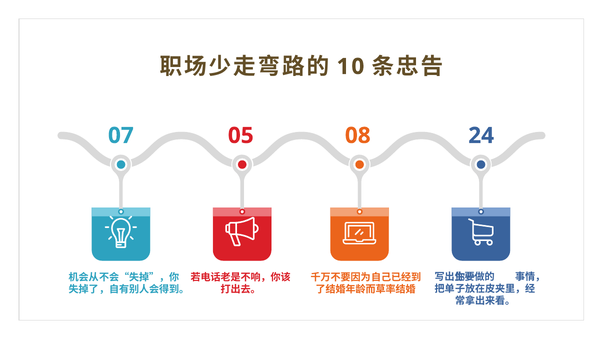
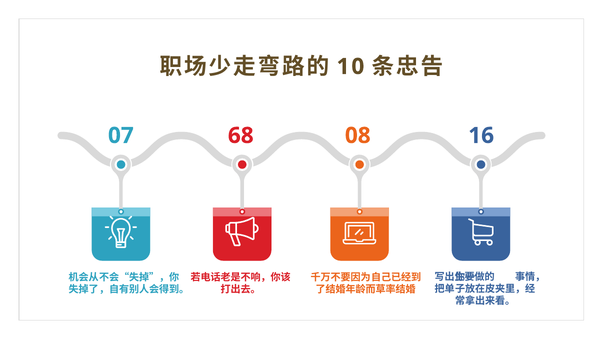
05: 05 -> 68
24: 24 -> 16
